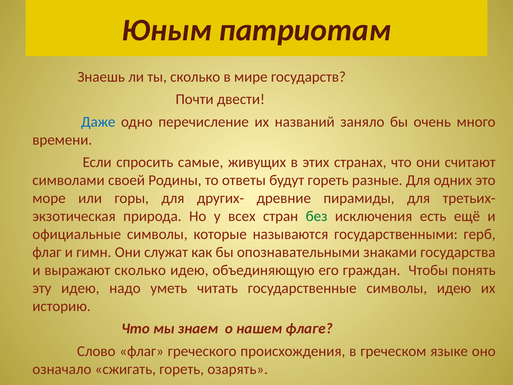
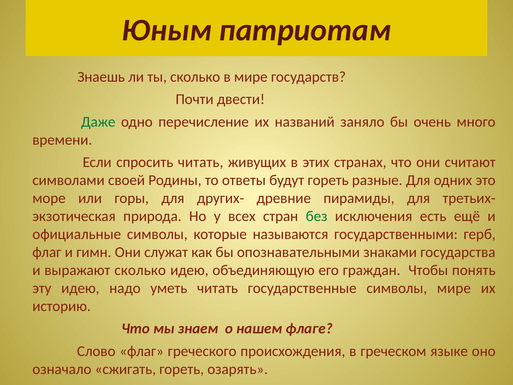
Даже colour: blue -> green
спросить самые: самые -> читать
символы идею: идею -> мире
